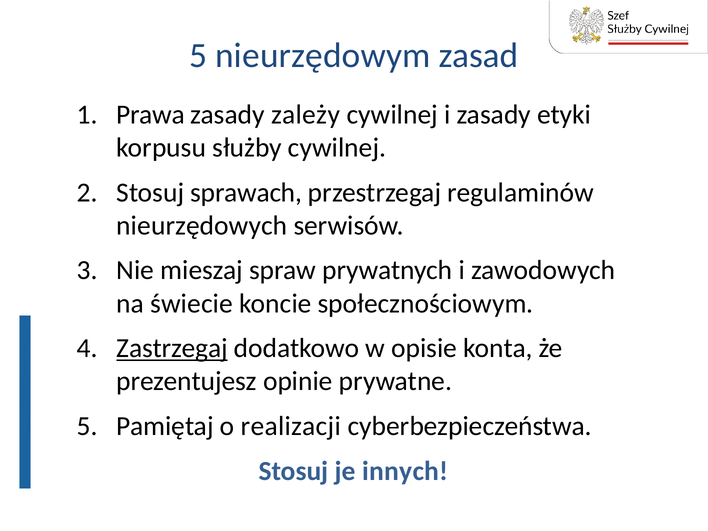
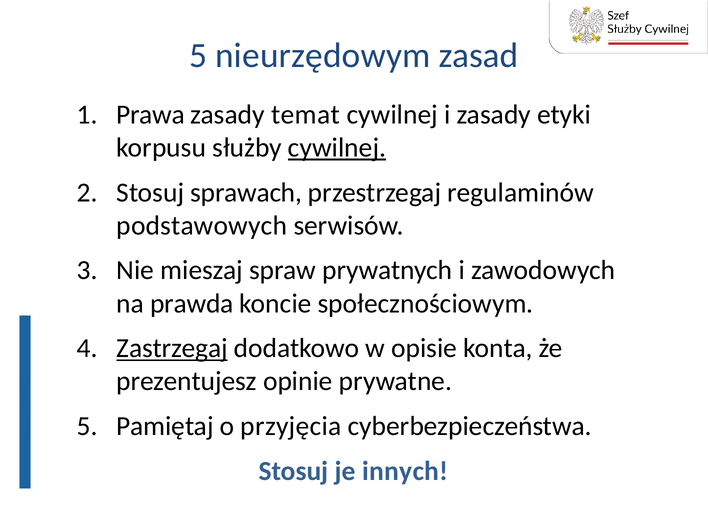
zależy: zależy -> temat
cywilnej at (337, 148) underline: none -> present
nieurzędowych: nieurzędowych -> podstawowych
świecie: świecie -> prawda
realizacji: realizacji -> przyjęcia
